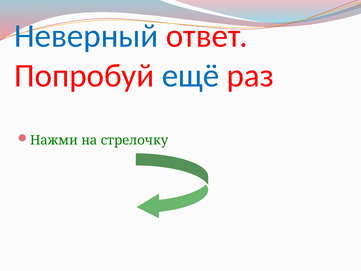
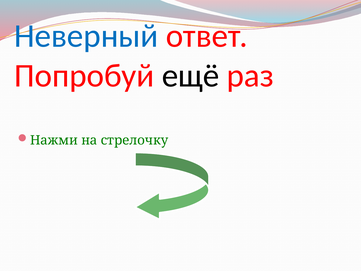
ещё colour: blue -> black
